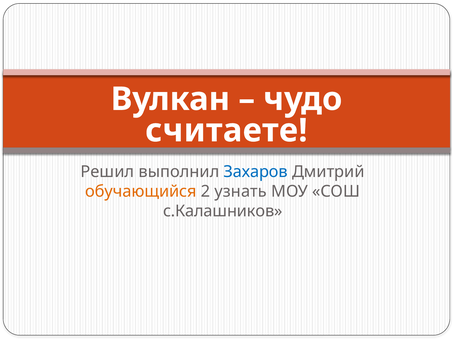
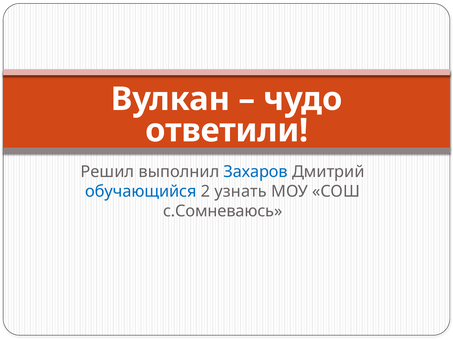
считаете: считаете -> ответили
обучающийся colour: orange -> blue
с.Калашников: с.Калашников -> с.Сомневаюсь
